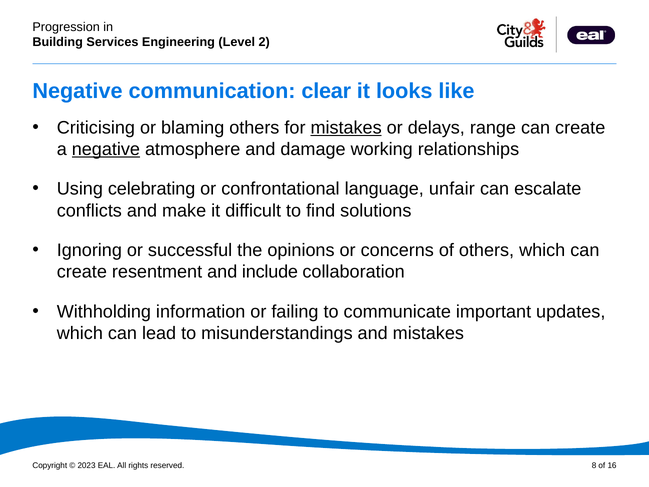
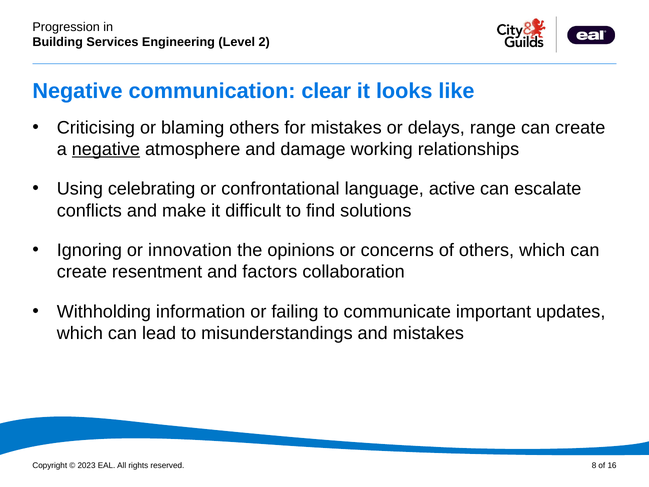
mistakes at (346, 128) underline: present -> none
unfair: unfair -> active
successful: successful -> innovation
include: include -> factors
